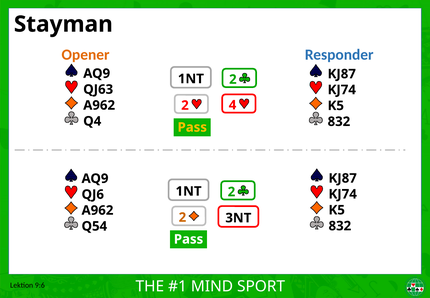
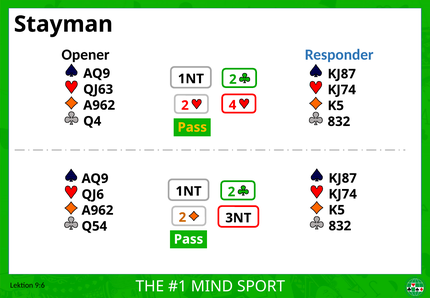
Opener colour: orange -> black
